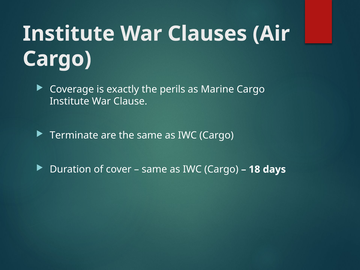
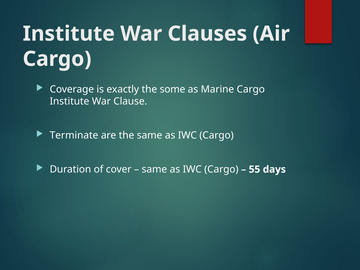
perils: perils -> some
18: 18 -> 55
